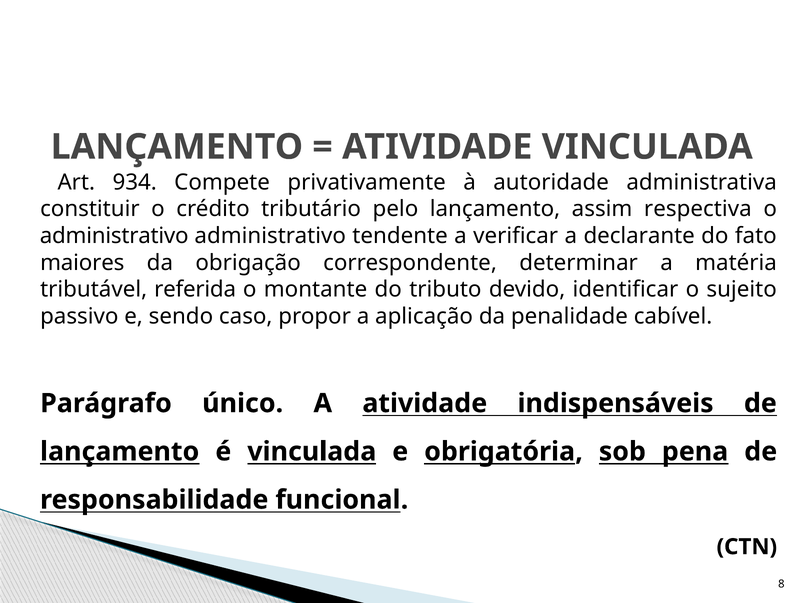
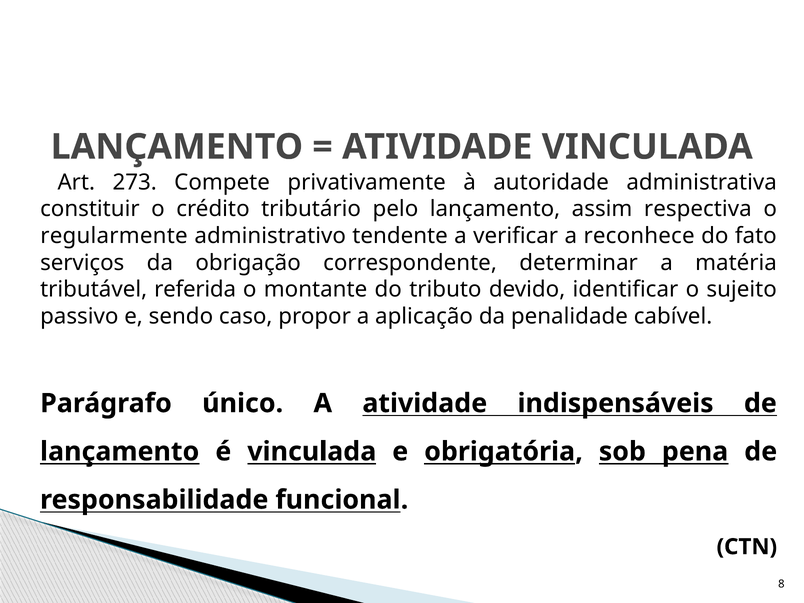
934: 934 -> 273
administrativo at (114, 236): administrativo -> regularmente
declarante: declarante -> reconhece
maiores: maiores -> serviços
